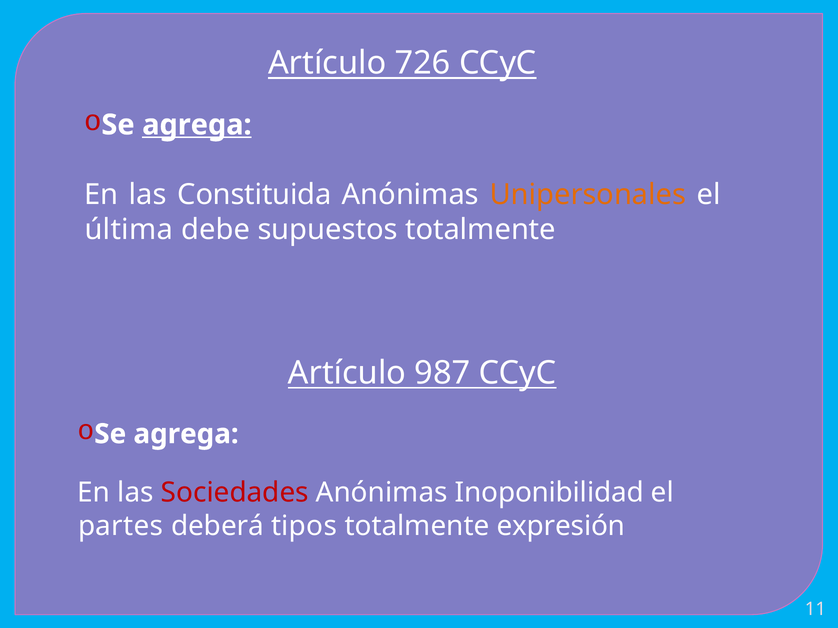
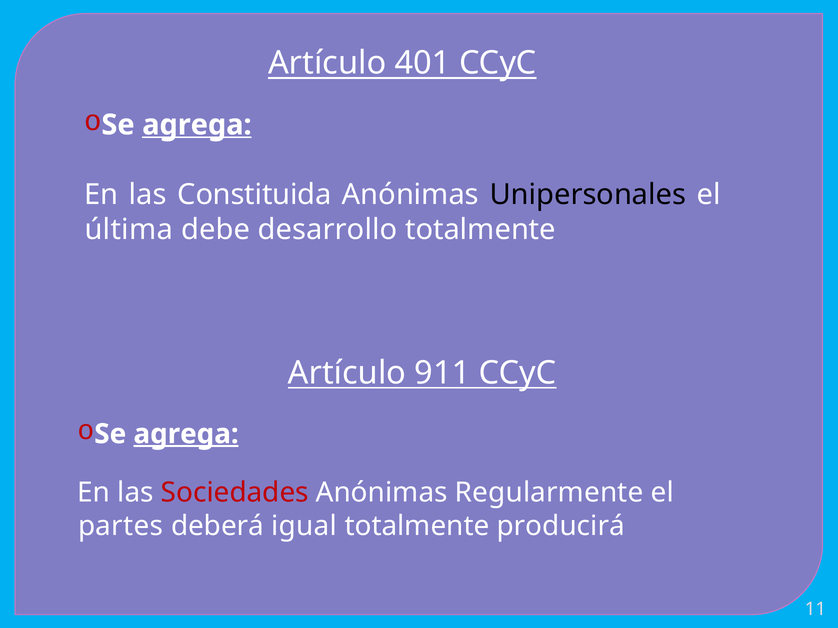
726: 726 -> 401
Unipersonales colour: orange -> black
supuestos: supuestos -> desarrollo
987: 987 -> 911
agrega at (186, 434) underline: none -> present
Inoponibilidad: Inoponibilidad -> Regularmente
tipos: tipos -> igual
expresión: expresión -> producirá
